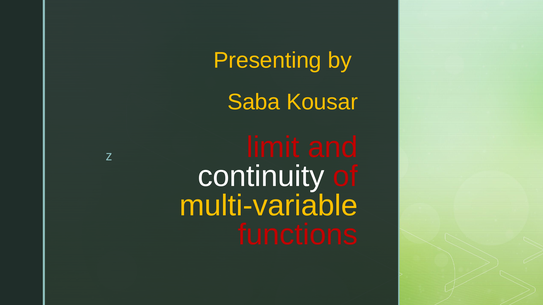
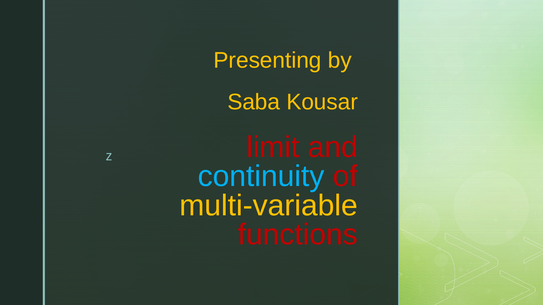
continuity colour: white -> light blue
